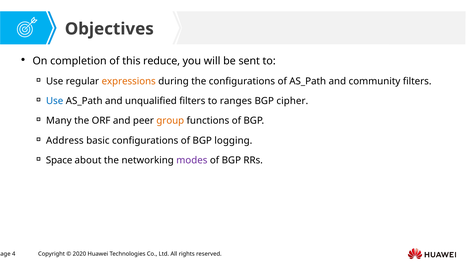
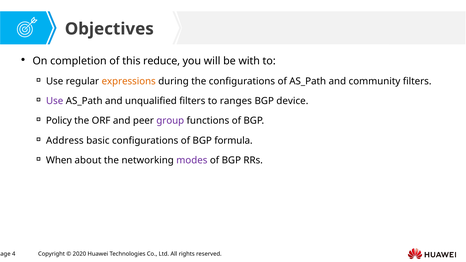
sent: sent -> with
Use at (55, 101) colour: blue -> purple
cipher: cipher -> device
Many: Many -> Policy
group colour: orange -> purple
logging: logging -> formula
Space: Space -> When
